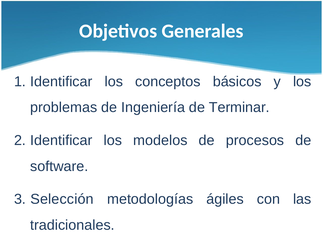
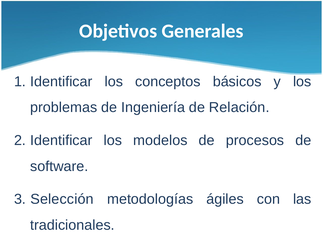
Terminar: Terminar -> Relación
